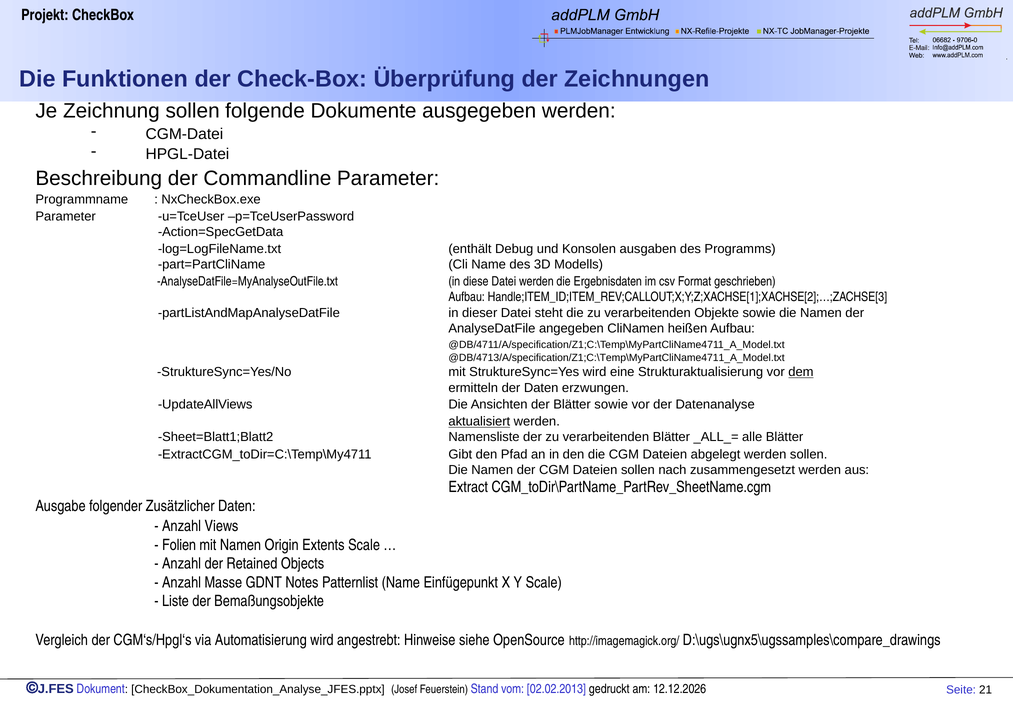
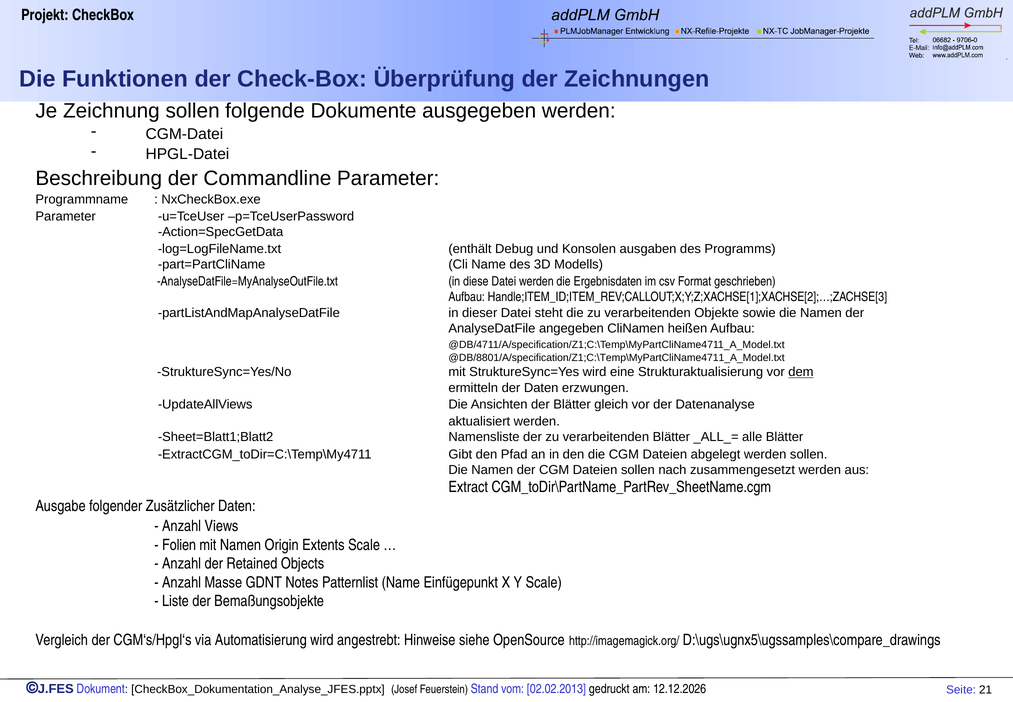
@DB/4713/A/specification/Z1;C:\Temp\MyPartCliName4711_A_Model.txt: @DB/4713/A/specification/Z1;C:\Temp\MyPartCliName4711_A_Model.txt -> @DB/8801/A/specification/Z1;C:\Temp\MyPartCliName4711_A_Model.txt
Blätter sowie: sowie -> gleich
aktualisiert underline: present -> none
